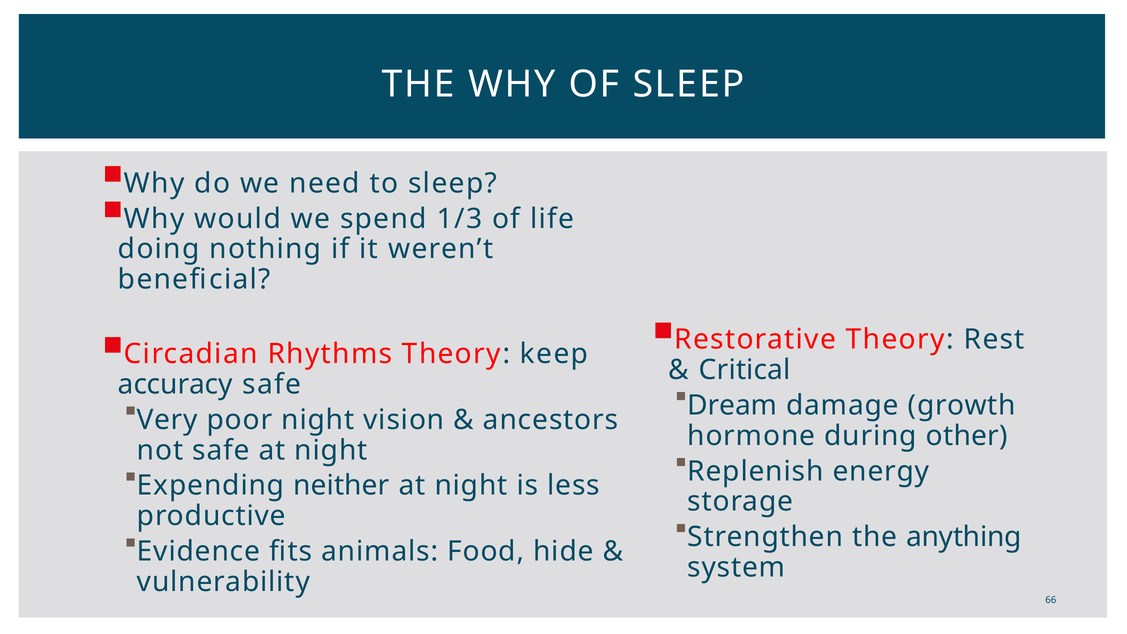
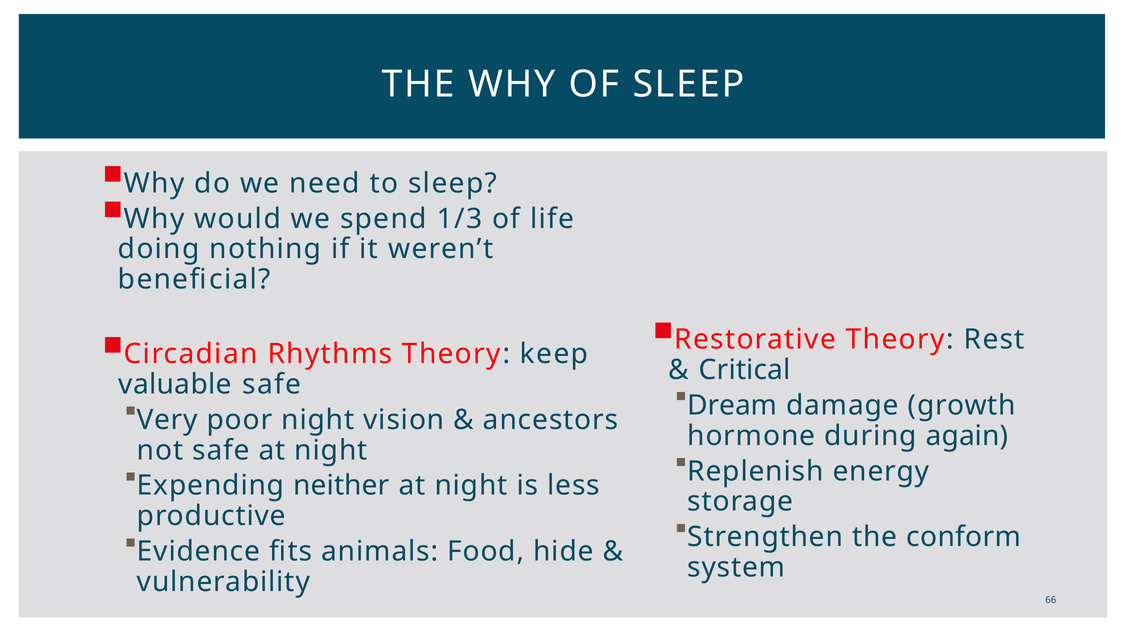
accuracy: accuracy -> valuable
other: other -> again
anything: anything -> conform
